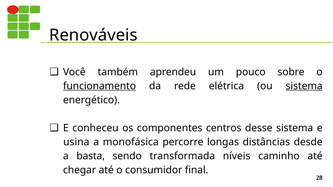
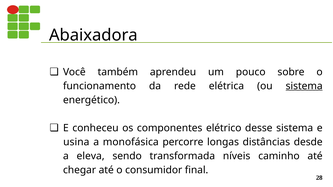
Renováveis: Renováveis -> Abaixadora
funcionamento underline: present -> none
centros: centros -> elétrico
basta: basta -> eleva
